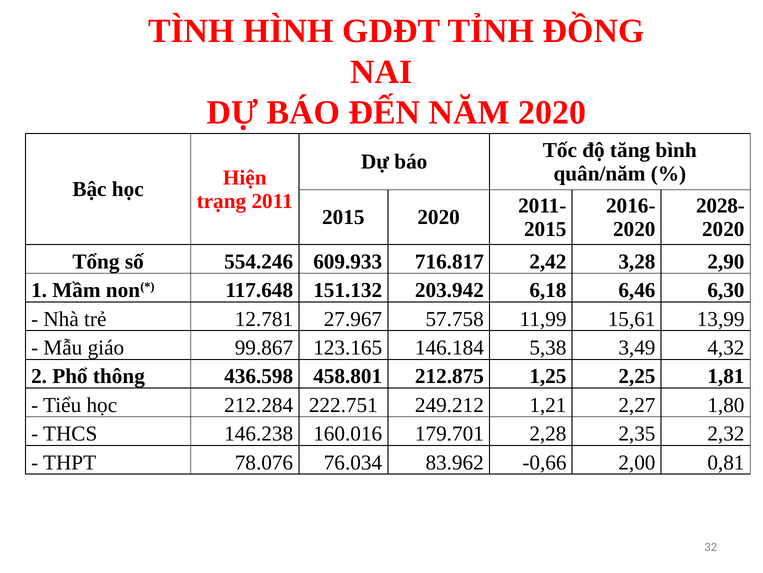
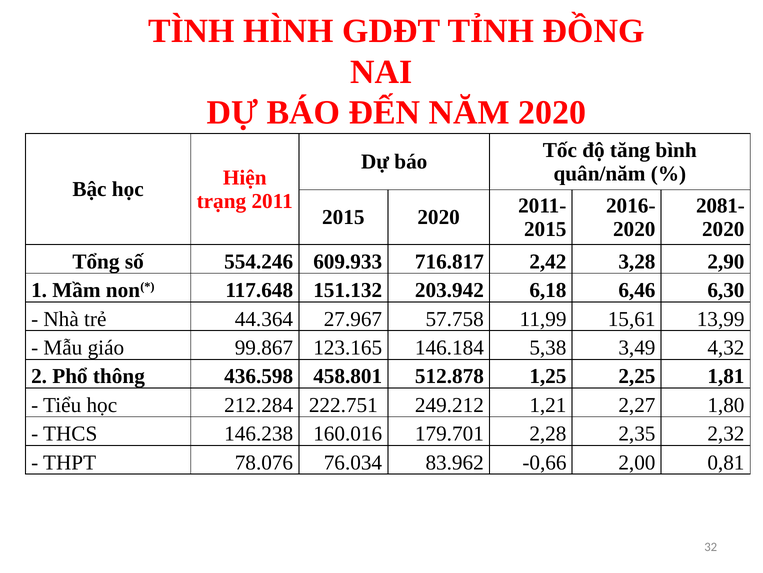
2028-: 2028- -> 2081-
12.781: 12.781 -> 44.364
212.875: 212.875 -> 512.878
